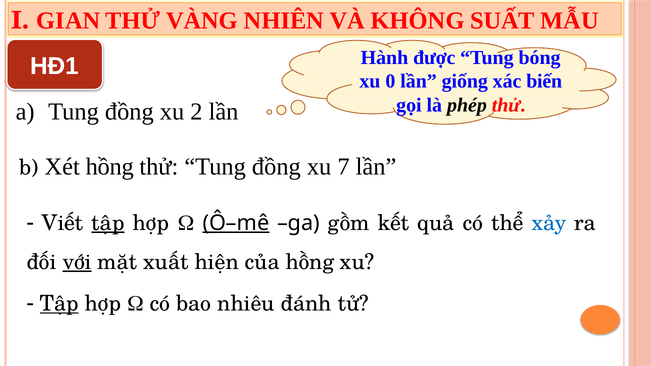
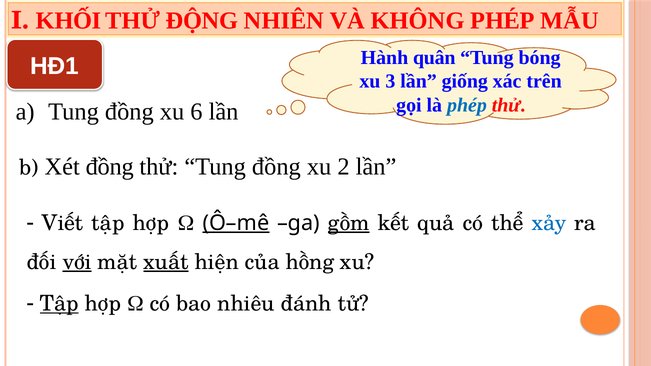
GIAN: GIAN -> KHỐI
VÀNG: VÀNG -> ĐỘNG
KHÔNG SUẤT: SUẤT -> PHÉP
được: được -> quân
0: 0 -> 3
biến: biến -> trên
phép at (467, 105) colour: black -> blue
2: 2 -> 6
Xét hồng: hồng -> đồng
7: 7 -> 2
tập at (108, 223) underline: present -> none
gồm underline: none -> present
xuất underline: none -> present
